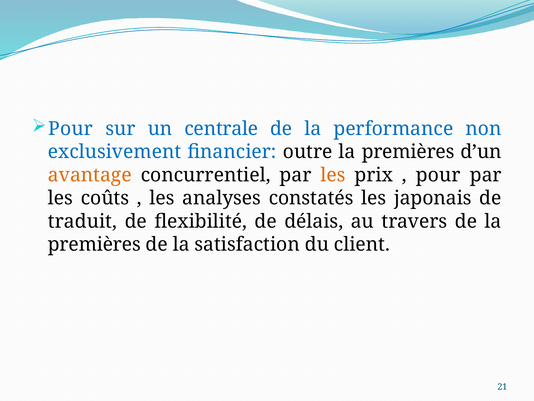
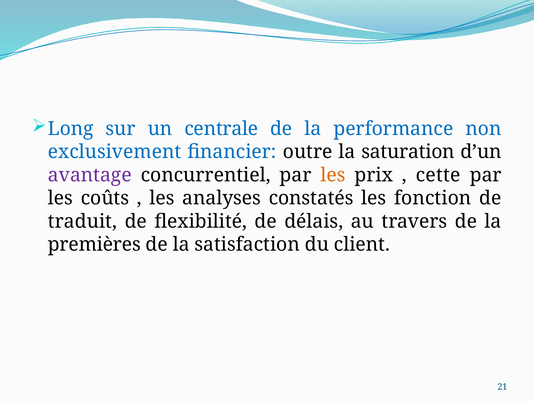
Pour at (71, 129): Pour -> Long
outre la premières: premières -> saturation
avantage colour: orange -> purple
pour at (438, 175): pour -> cette
japonais: japonais -> fonction
